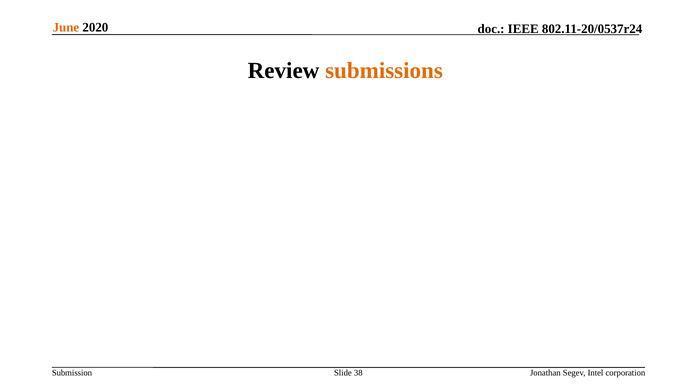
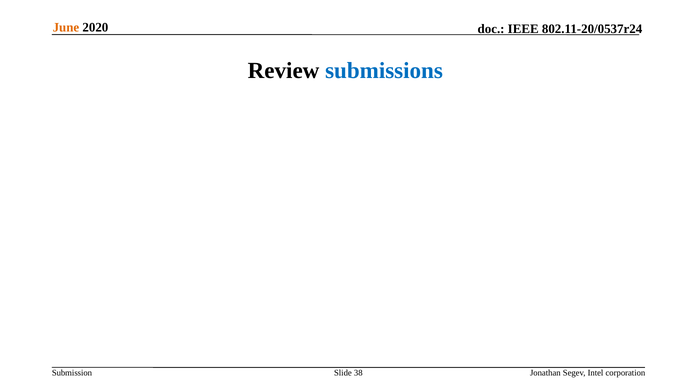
submissions colour: orange -> blue
